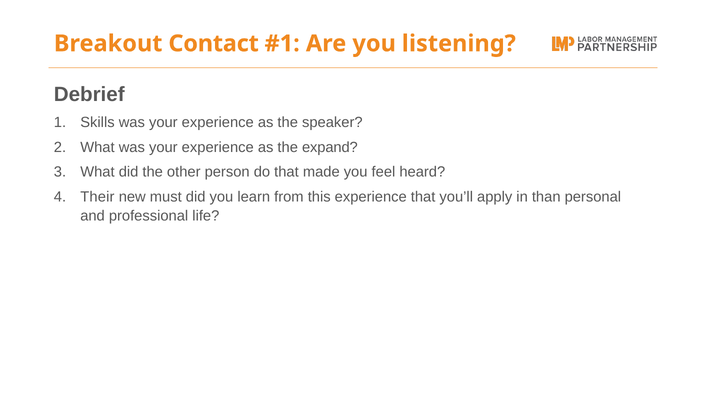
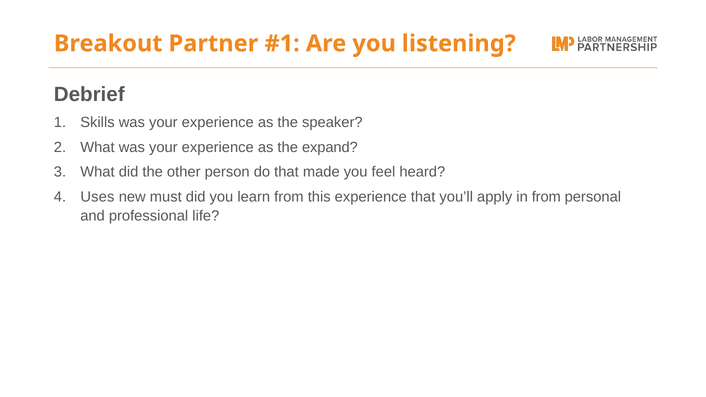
Contact: Contact -> Partner
Their: Their -> Uses
in than: than -> from
